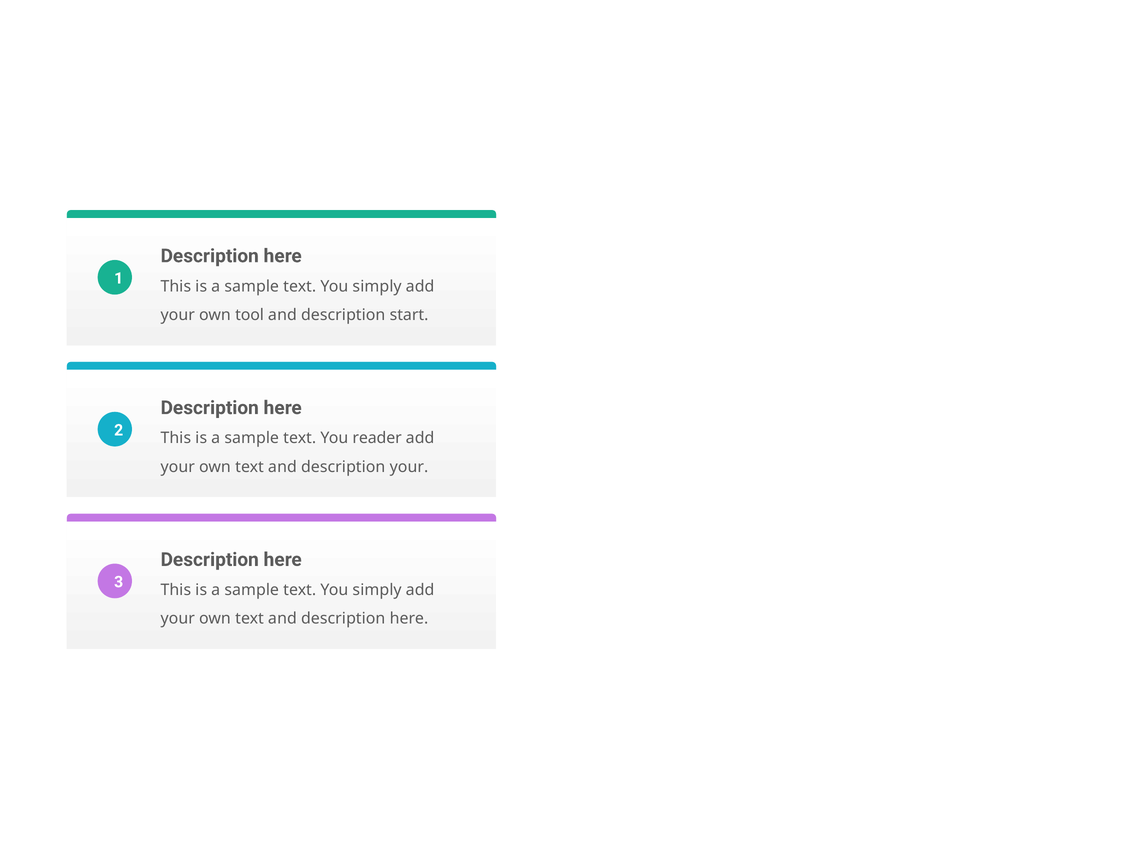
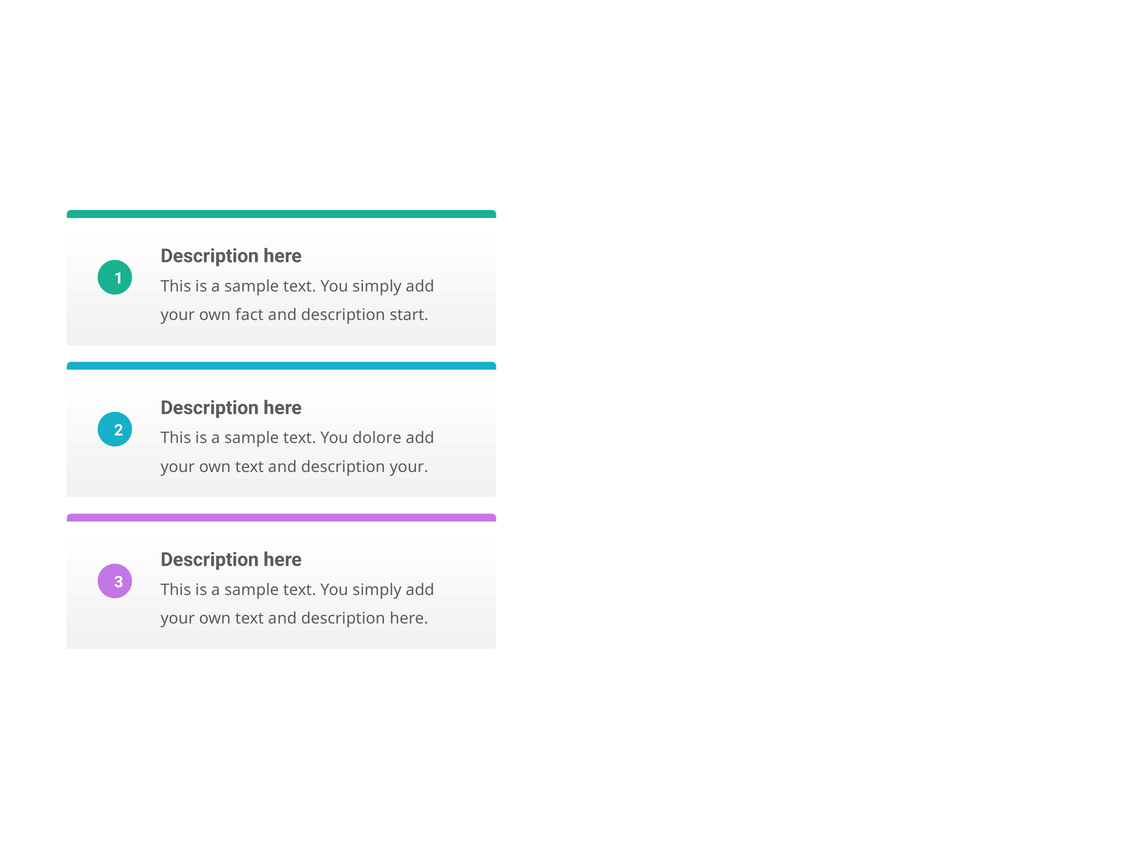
tool: tool -> fact
reader: reader -> dolore
